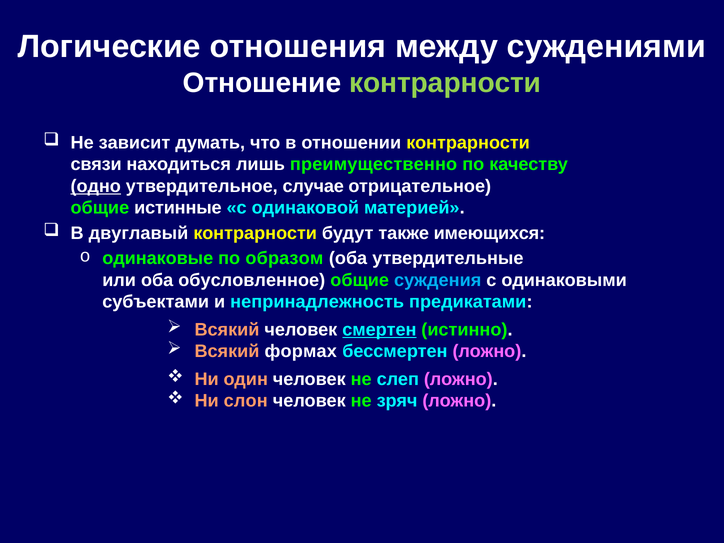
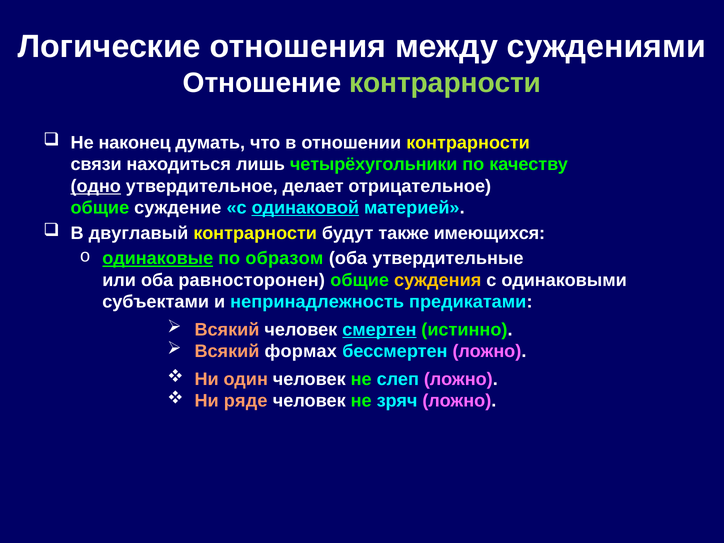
зависит: зависит -> наконец
преимущественно: преимущественно -> четырёхугольники
случае: случае -> делает
истинные: истинные -> суждение
одинаковой underline: none -> present
одинаковые underline: none -> present
обусловленное: обусловленное -> равносторонен
суждения colour: light blue -> yellow
слон: слон -> ряде
